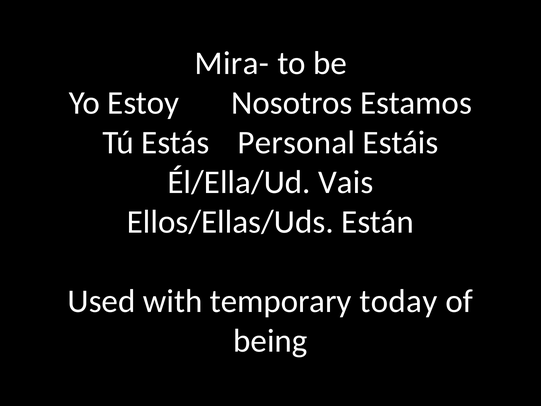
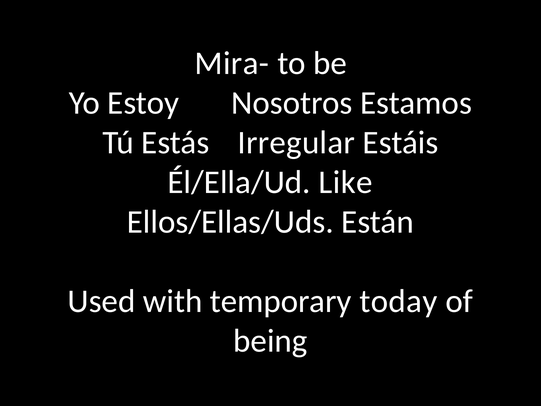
Personal: Personal -> Irregular
Vais: Vais -> Like
